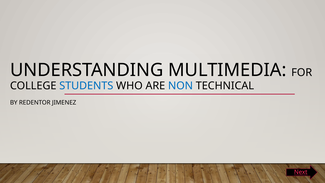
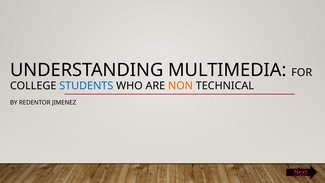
NON colour: blue -> orange
